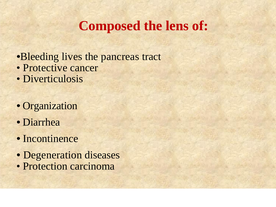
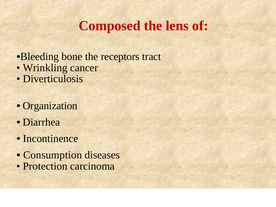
lives: lives -> bone
pancreas: pancreas -> receptors
Protective: Protective -> Wrinkling
Degeneration: Degeneration -> Consumption
